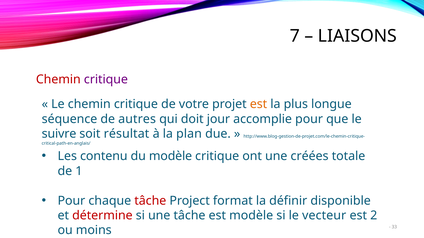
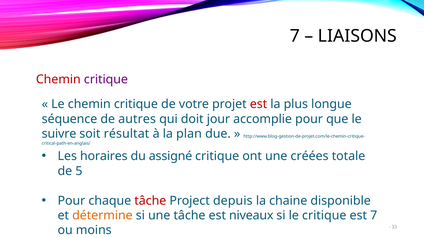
est at (259, 104) colour: orange -> red
contenu: contenu -> horaires
du modèle: modèle -> assigné
1: 1 -> 5
format: format -> depuis
définir: définir -> chaine
détermine colour: red -> orange
est modèle: modèle -> niveaux
le vecteur: vecteur -> critique
est 2: 2 -> 7
